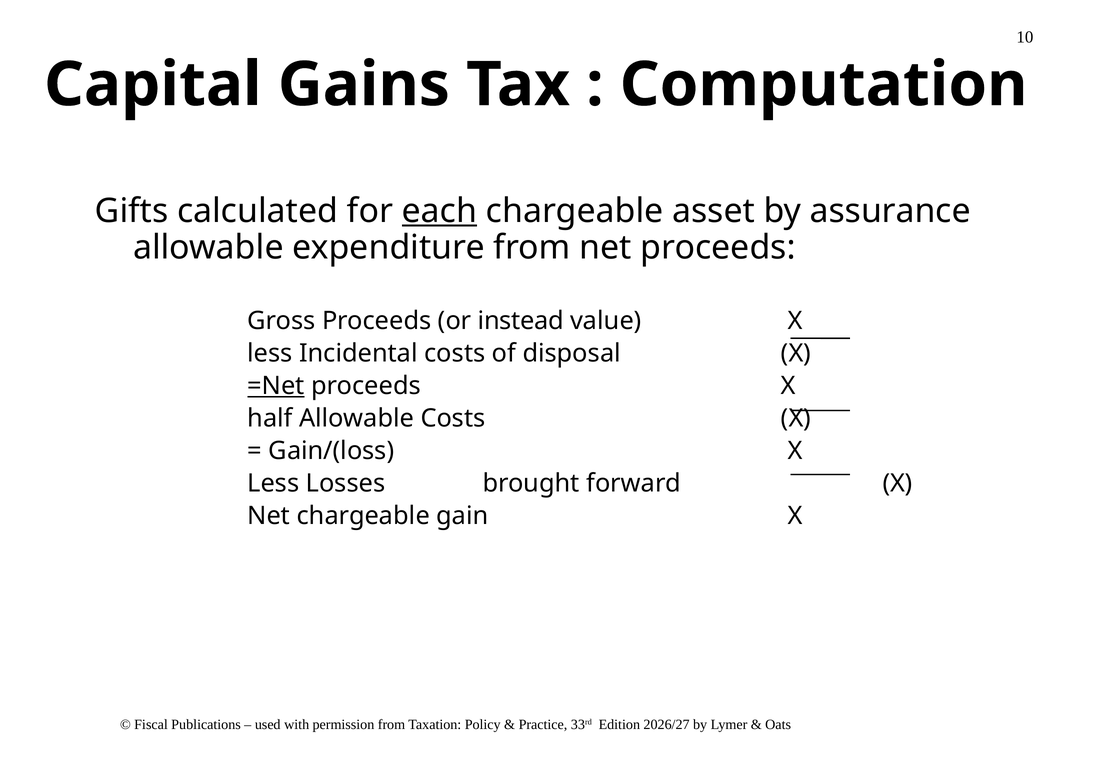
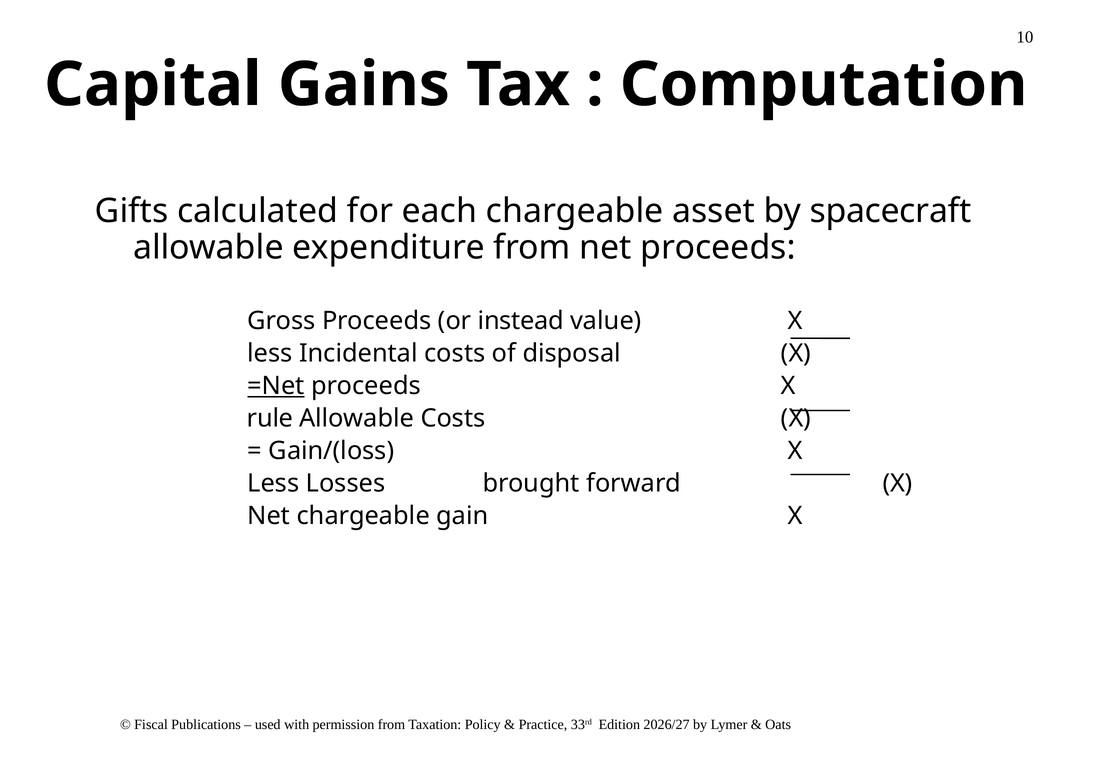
each underline: present -> none
assurance: assurance -> spacecraft
half: half -> rule
